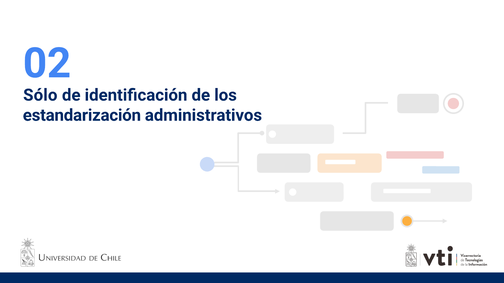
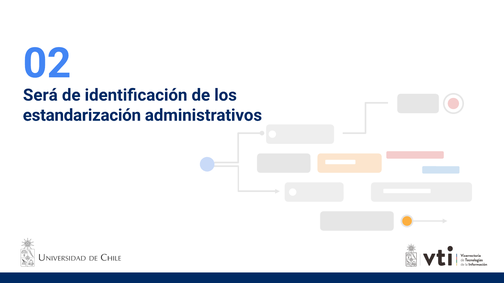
Sólo: Sólo -> Será
